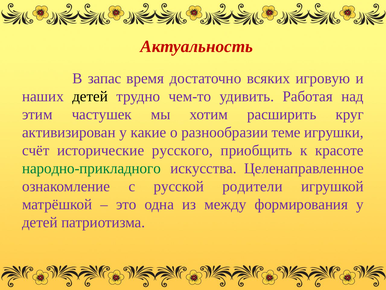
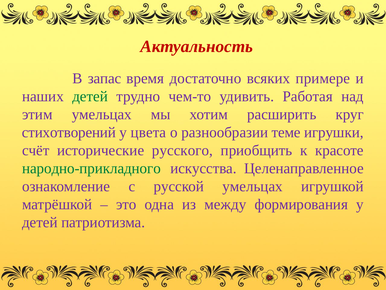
игровую: игровую -> примере
детей at (90, 96) colour: black -> green
этим частушек: частушек -> умельцах
активизирован: активизирован -> стихотворений
какие: какие -> цвета
русской родители: родители -> умельцах
